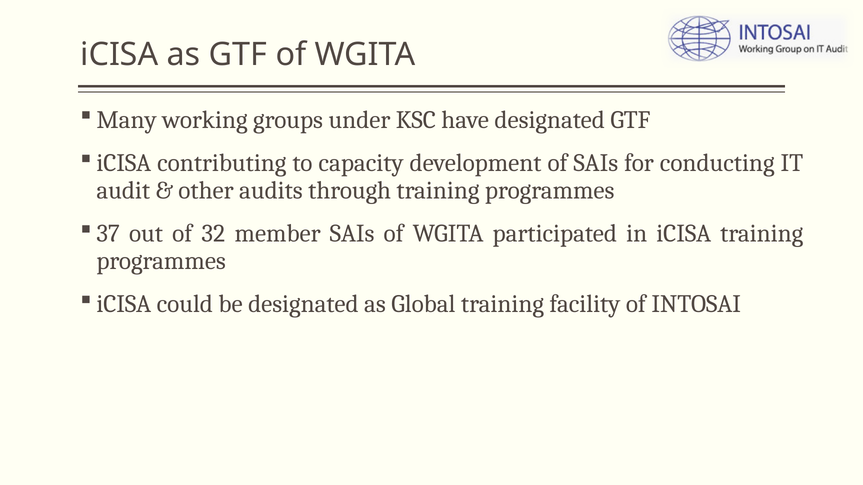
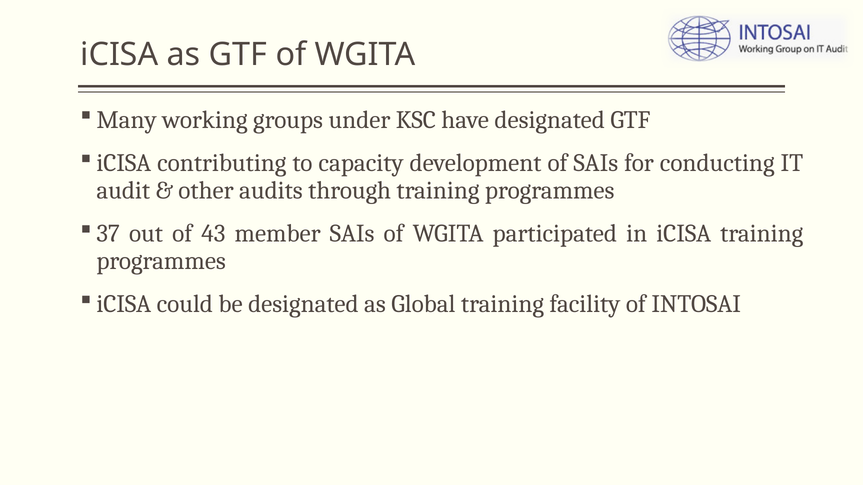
32: 32 -> 43
